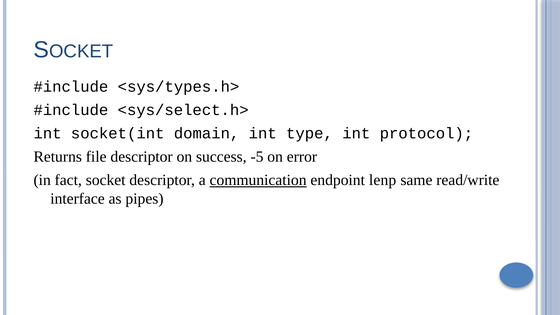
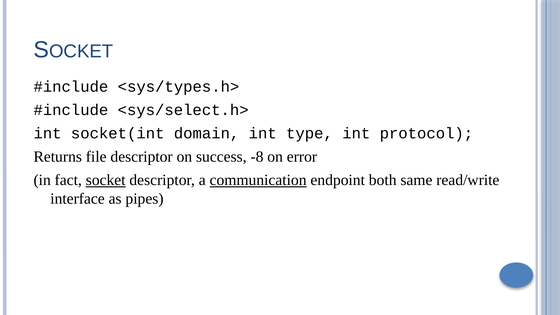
-5: -5 -> -8
socket underline: none -> present
lenp: lenp -> both
